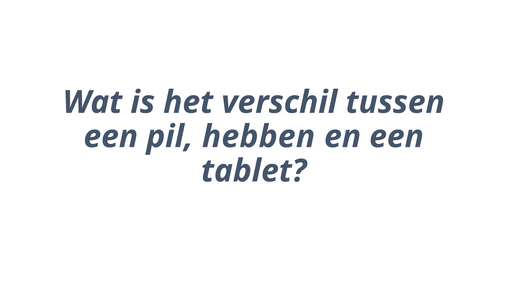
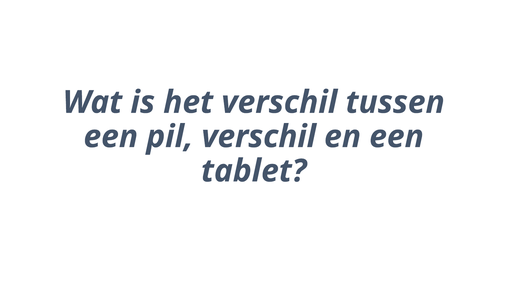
pil hebben: hebben -> verschil
